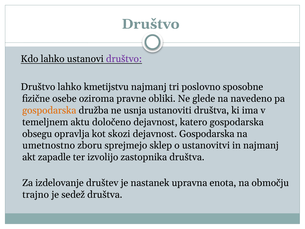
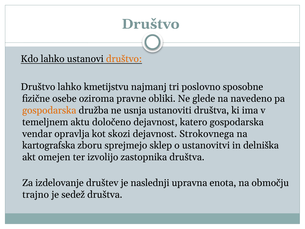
društvo at (124, 59) colour: purple -> orange
obsegu: obsegu -> vendar
dejavnost Gospodarska: Gospodarska -> Strokovnega
umetnostno: umetnostno -> kartografska
in najmanj: najmanj -> delniška
zapadle: zapadle -> omejen
nastanek: nastanek -> naslednji
